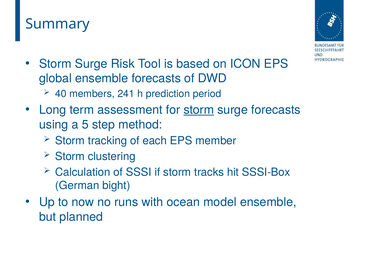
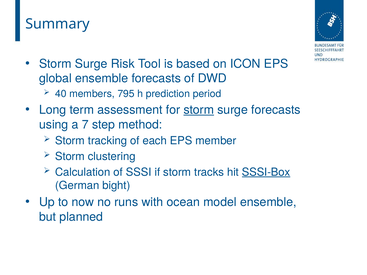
241: 241 -> 795
5: 5 -> 7
SSSI-Box underline: none -> present
